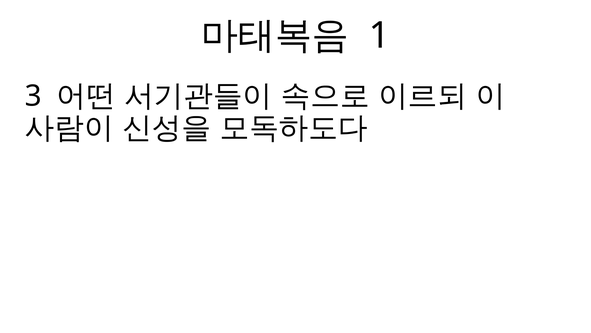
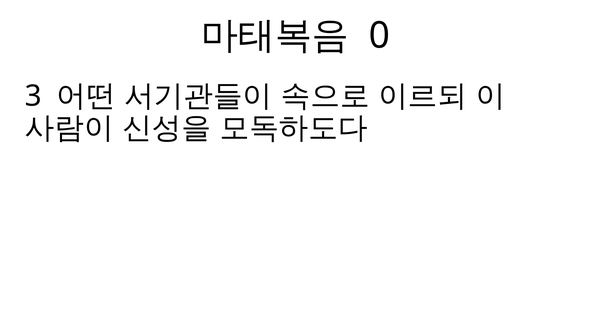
1: 1 -> 0
